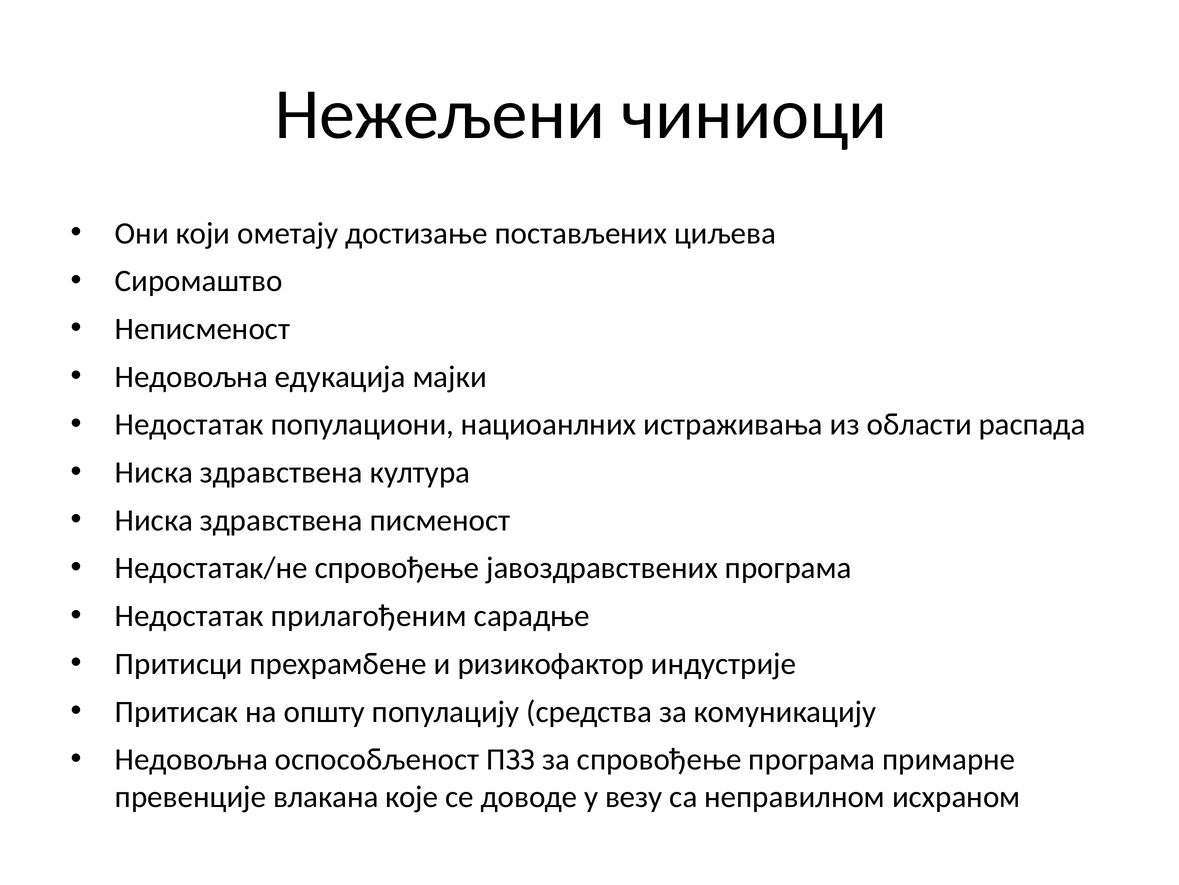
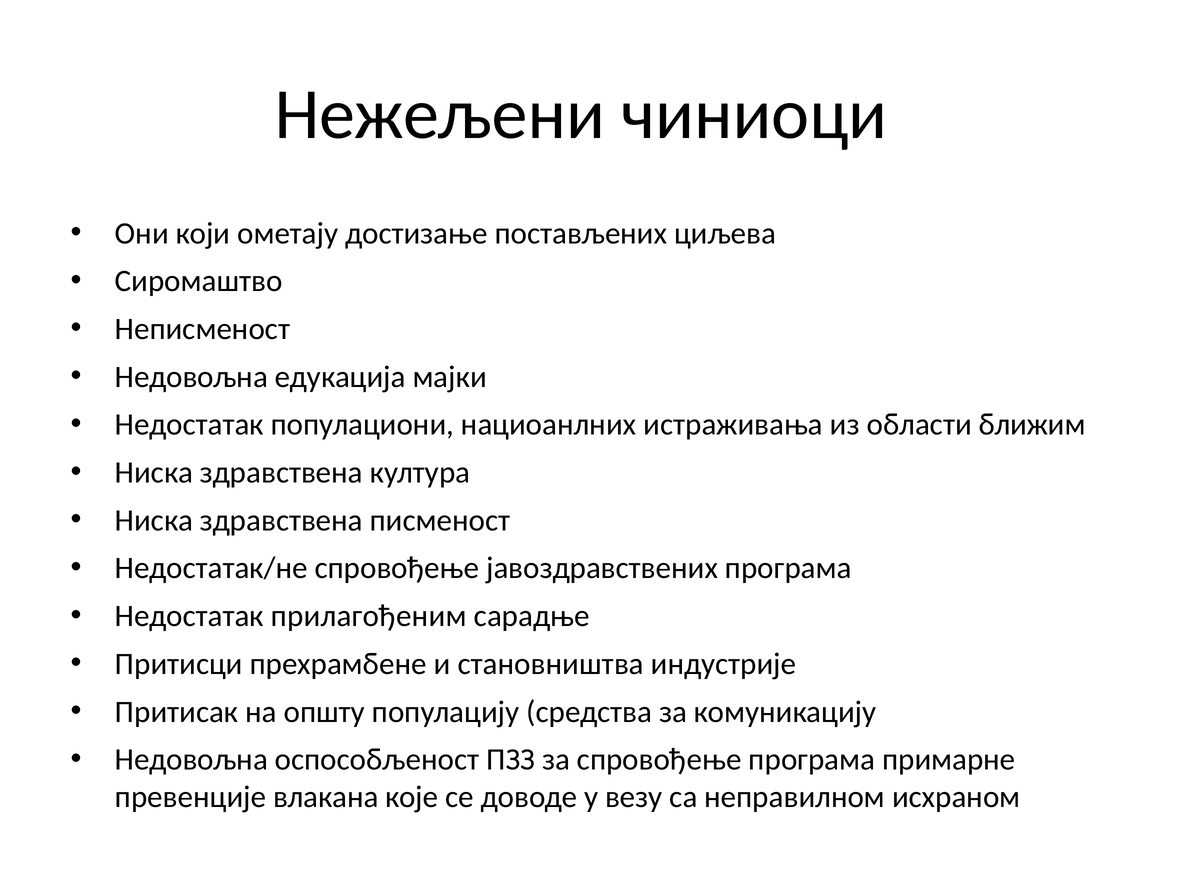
распада: распада -> ближим
ризикофактор: ризикофактор -> становништва
